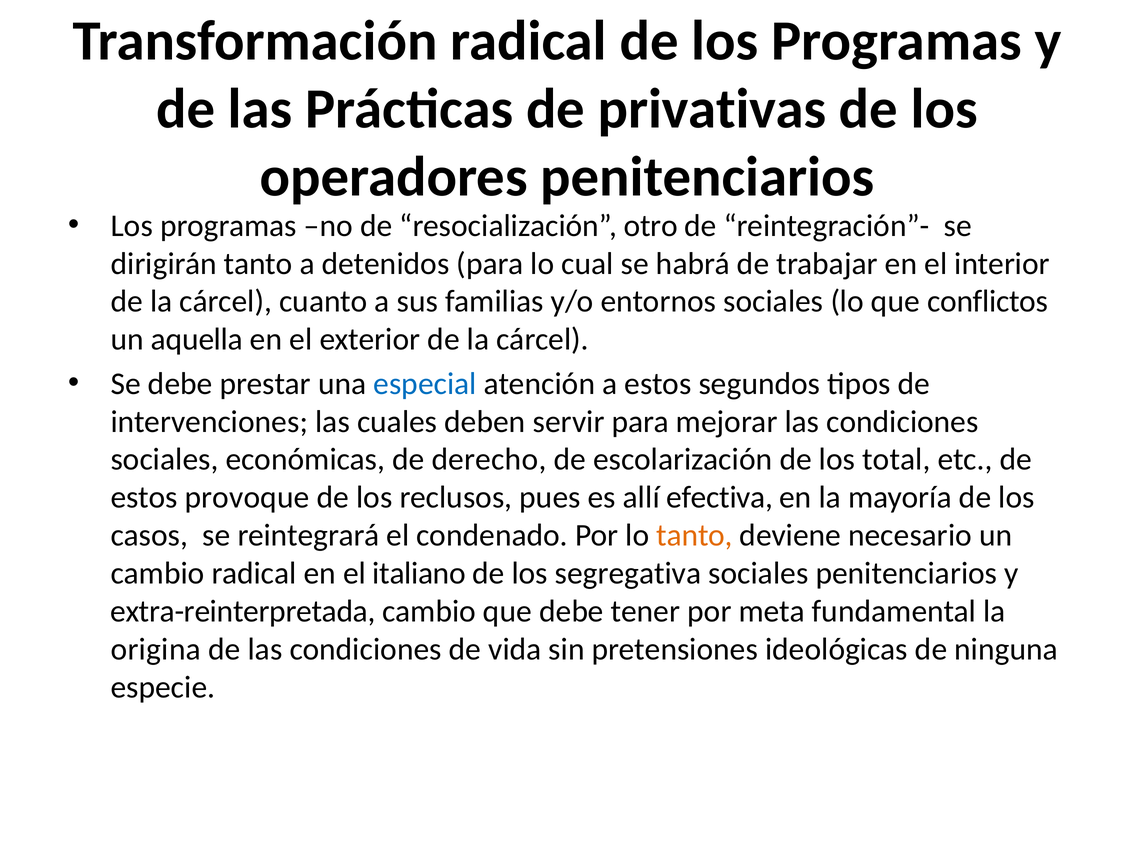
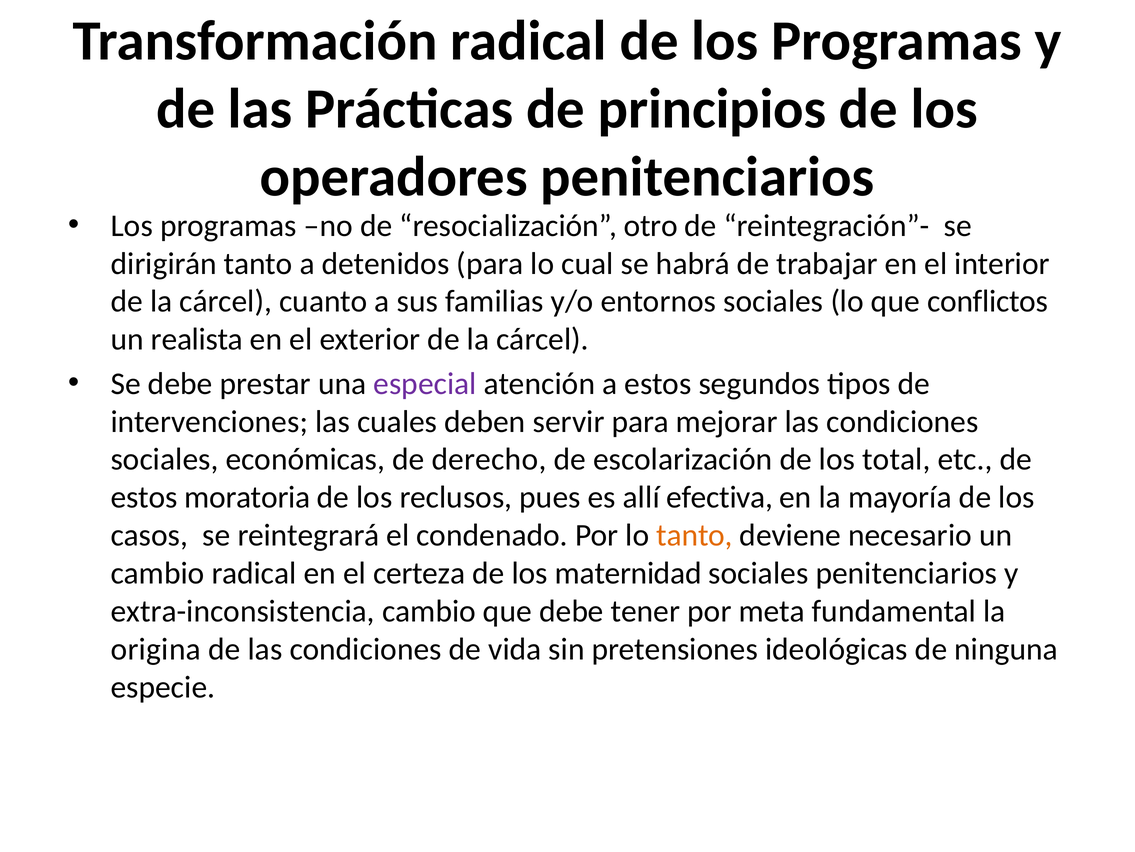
privativas: privativas -> principios
aquella: aquella -> realista
especial colour: blue -> purple
provoque: provoque -> moratoria
italiano: italiano -> certeza
segregativa: segregativa -> maternidad
extra-reinterpretada: extra-reinterpretada -> extra-inconsistencia
